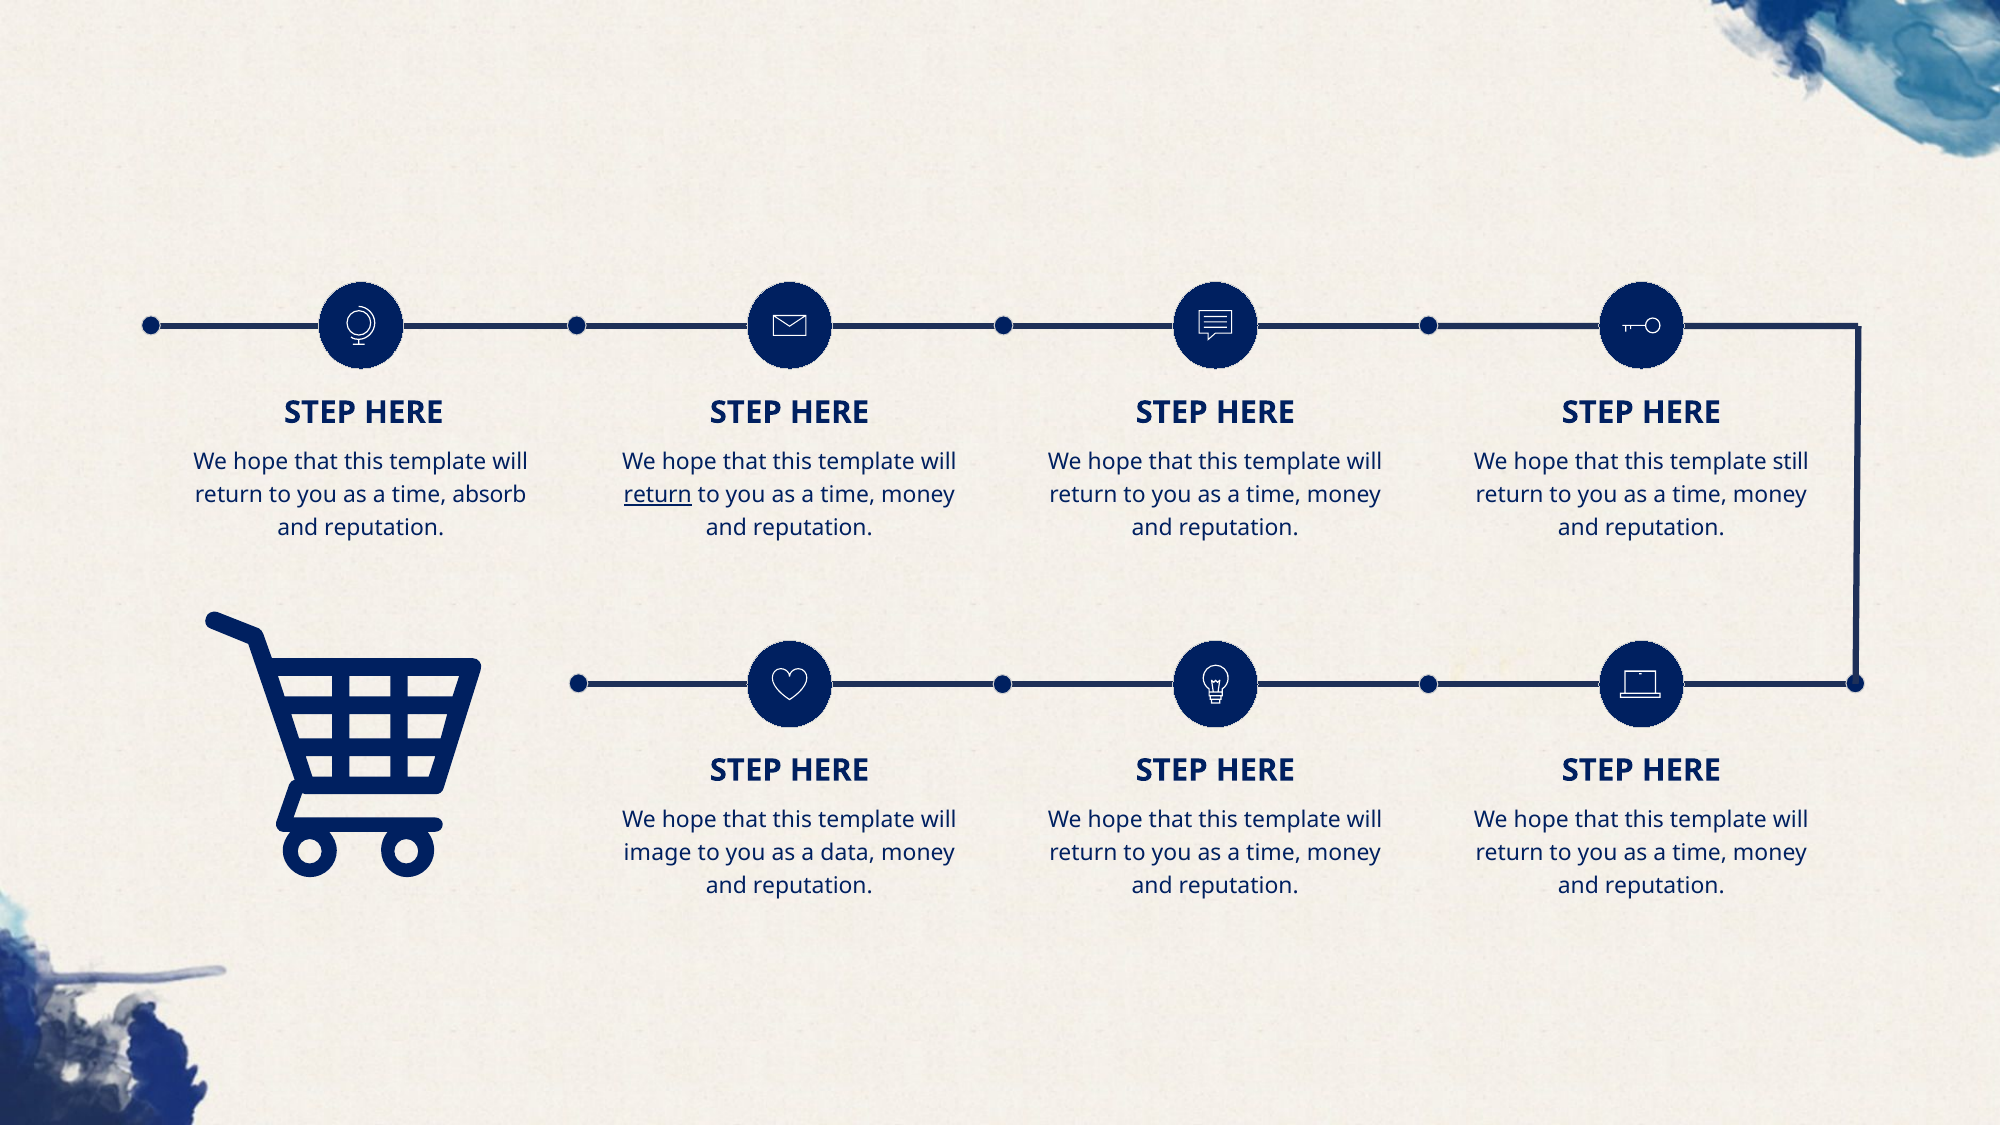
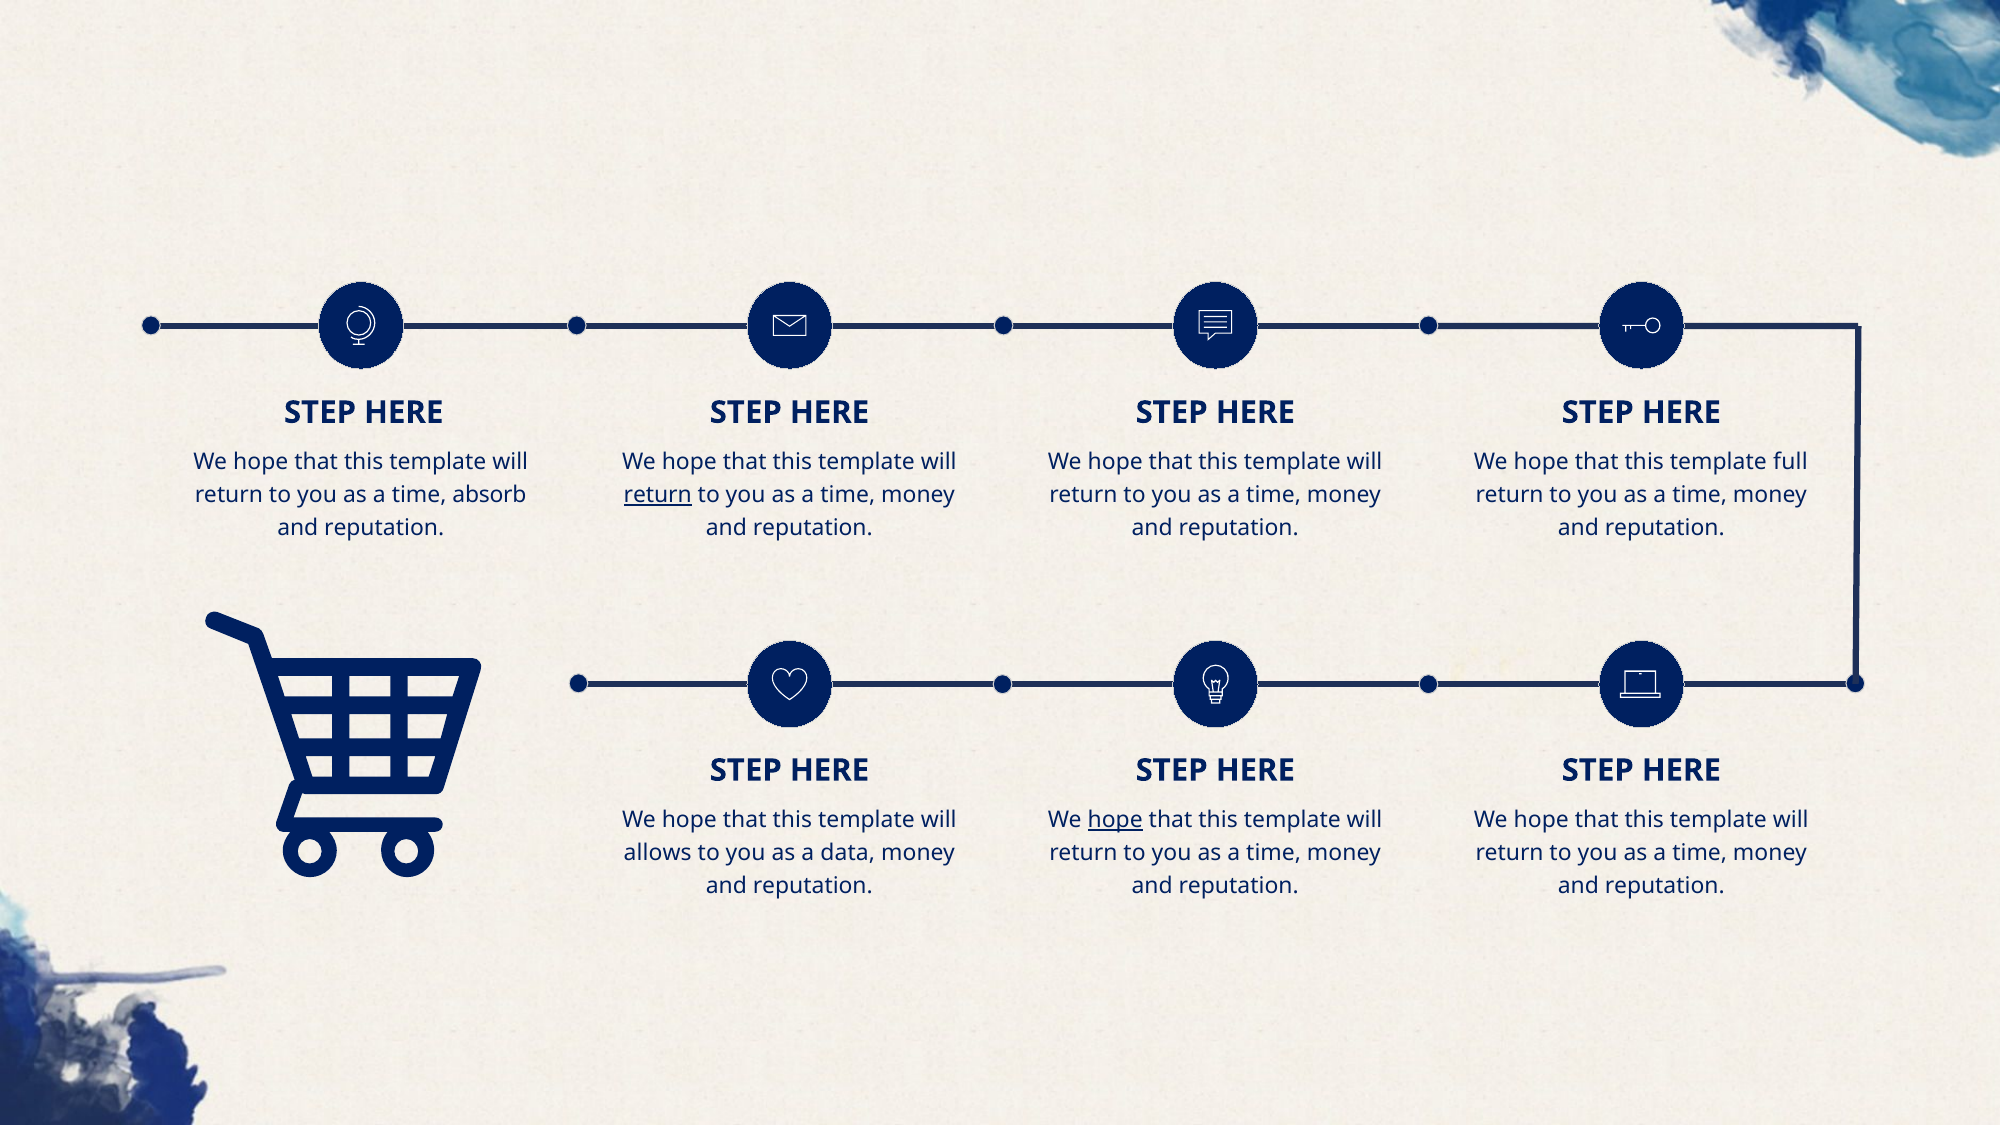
still: still -> full
hope at (1115, 820) underline: none -> present
image: image -> allows
